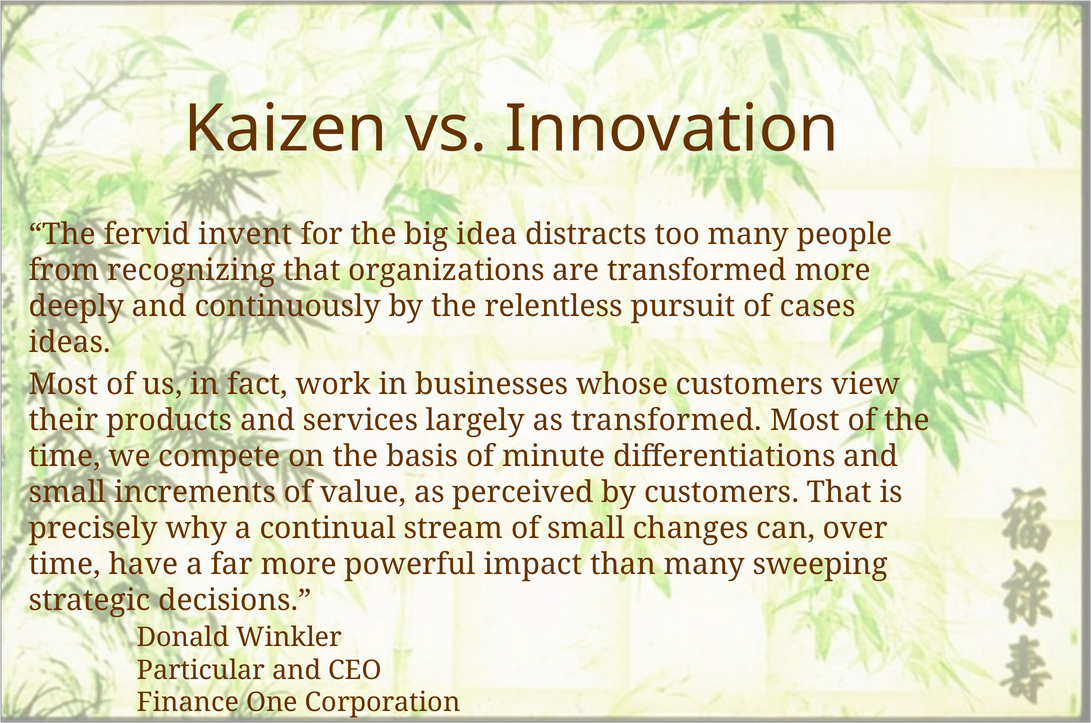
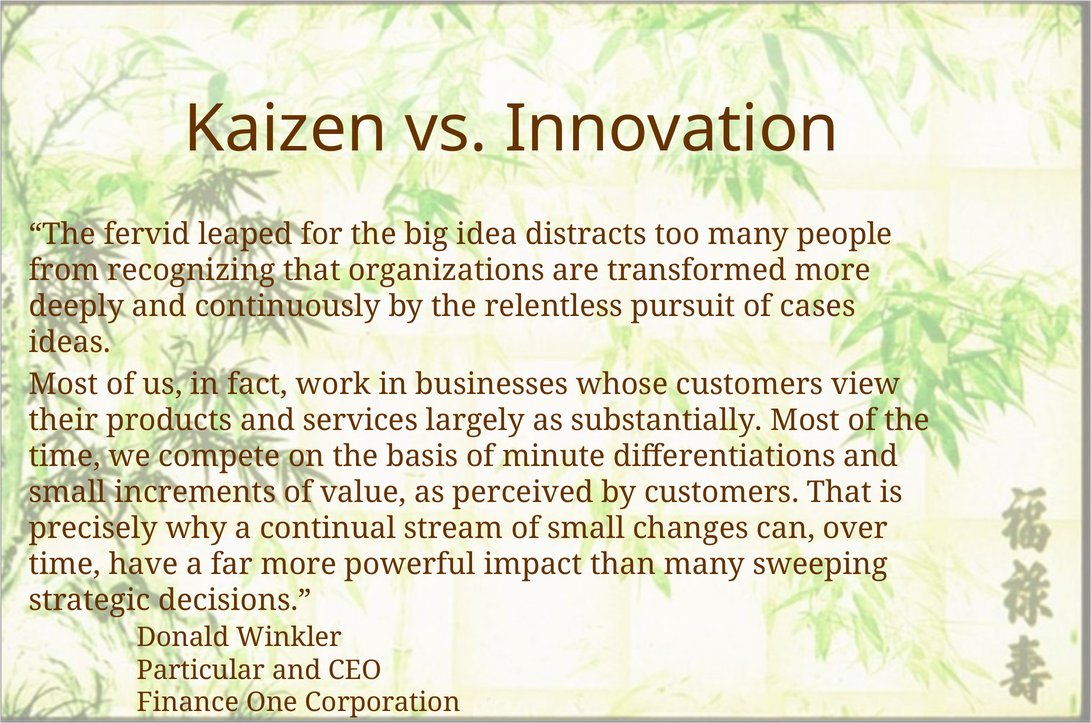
invent: invent -> leaped
as transformed: transformed -> substantially
